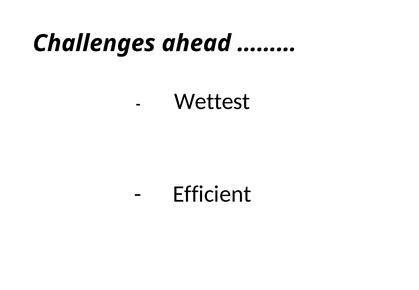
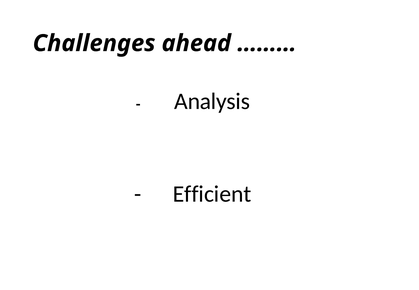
Wettest: Wettest -> Analysis
